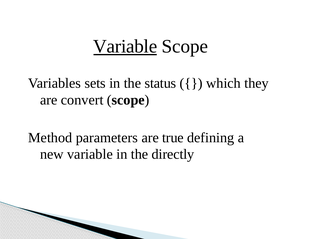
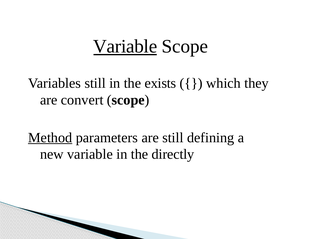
Variables sets: sets -> still
status: status -> exists
Method underline: none -> present
are true: true -> still
